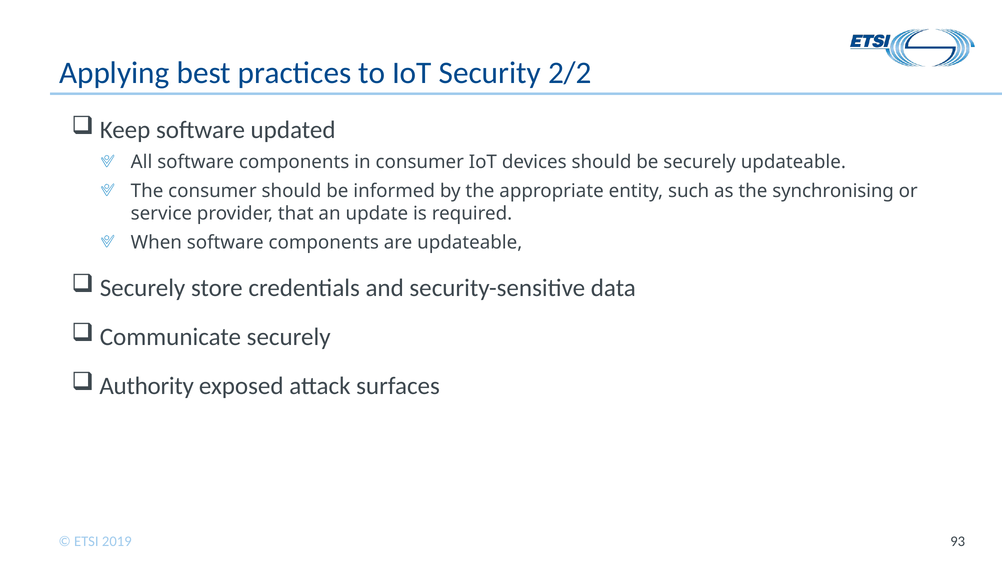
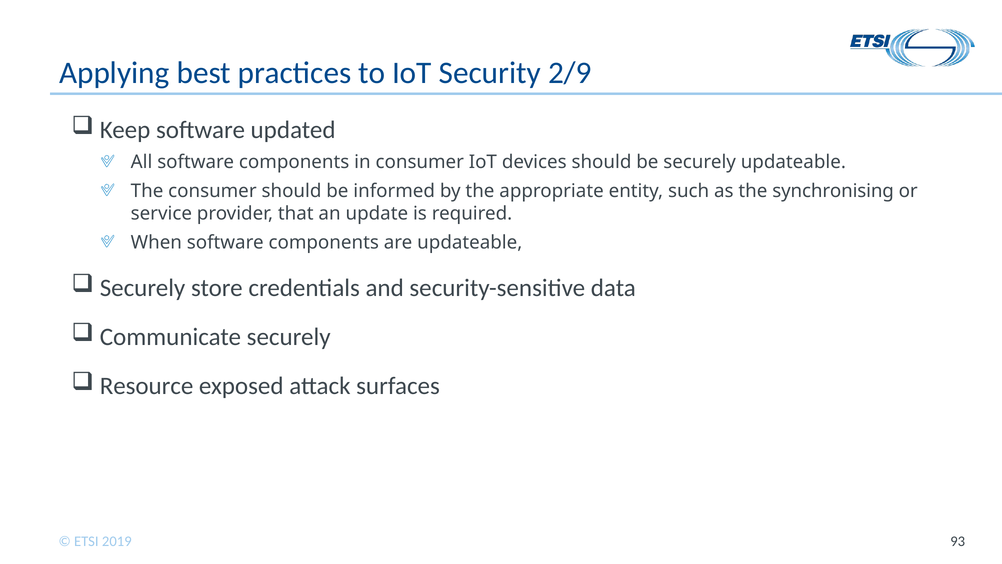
2/2: 2/2 -> 2/9
Authority: Authority -> Resource
